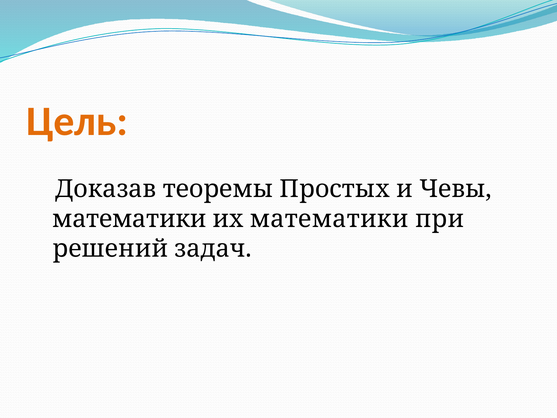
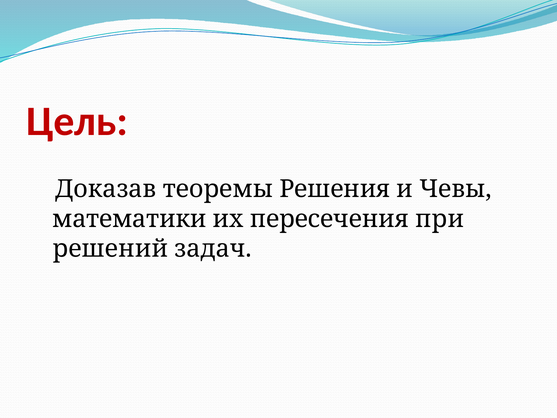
Цель colour: orange -> red
Простых: Простых -> Решения
их математики: математики -> пересечения
